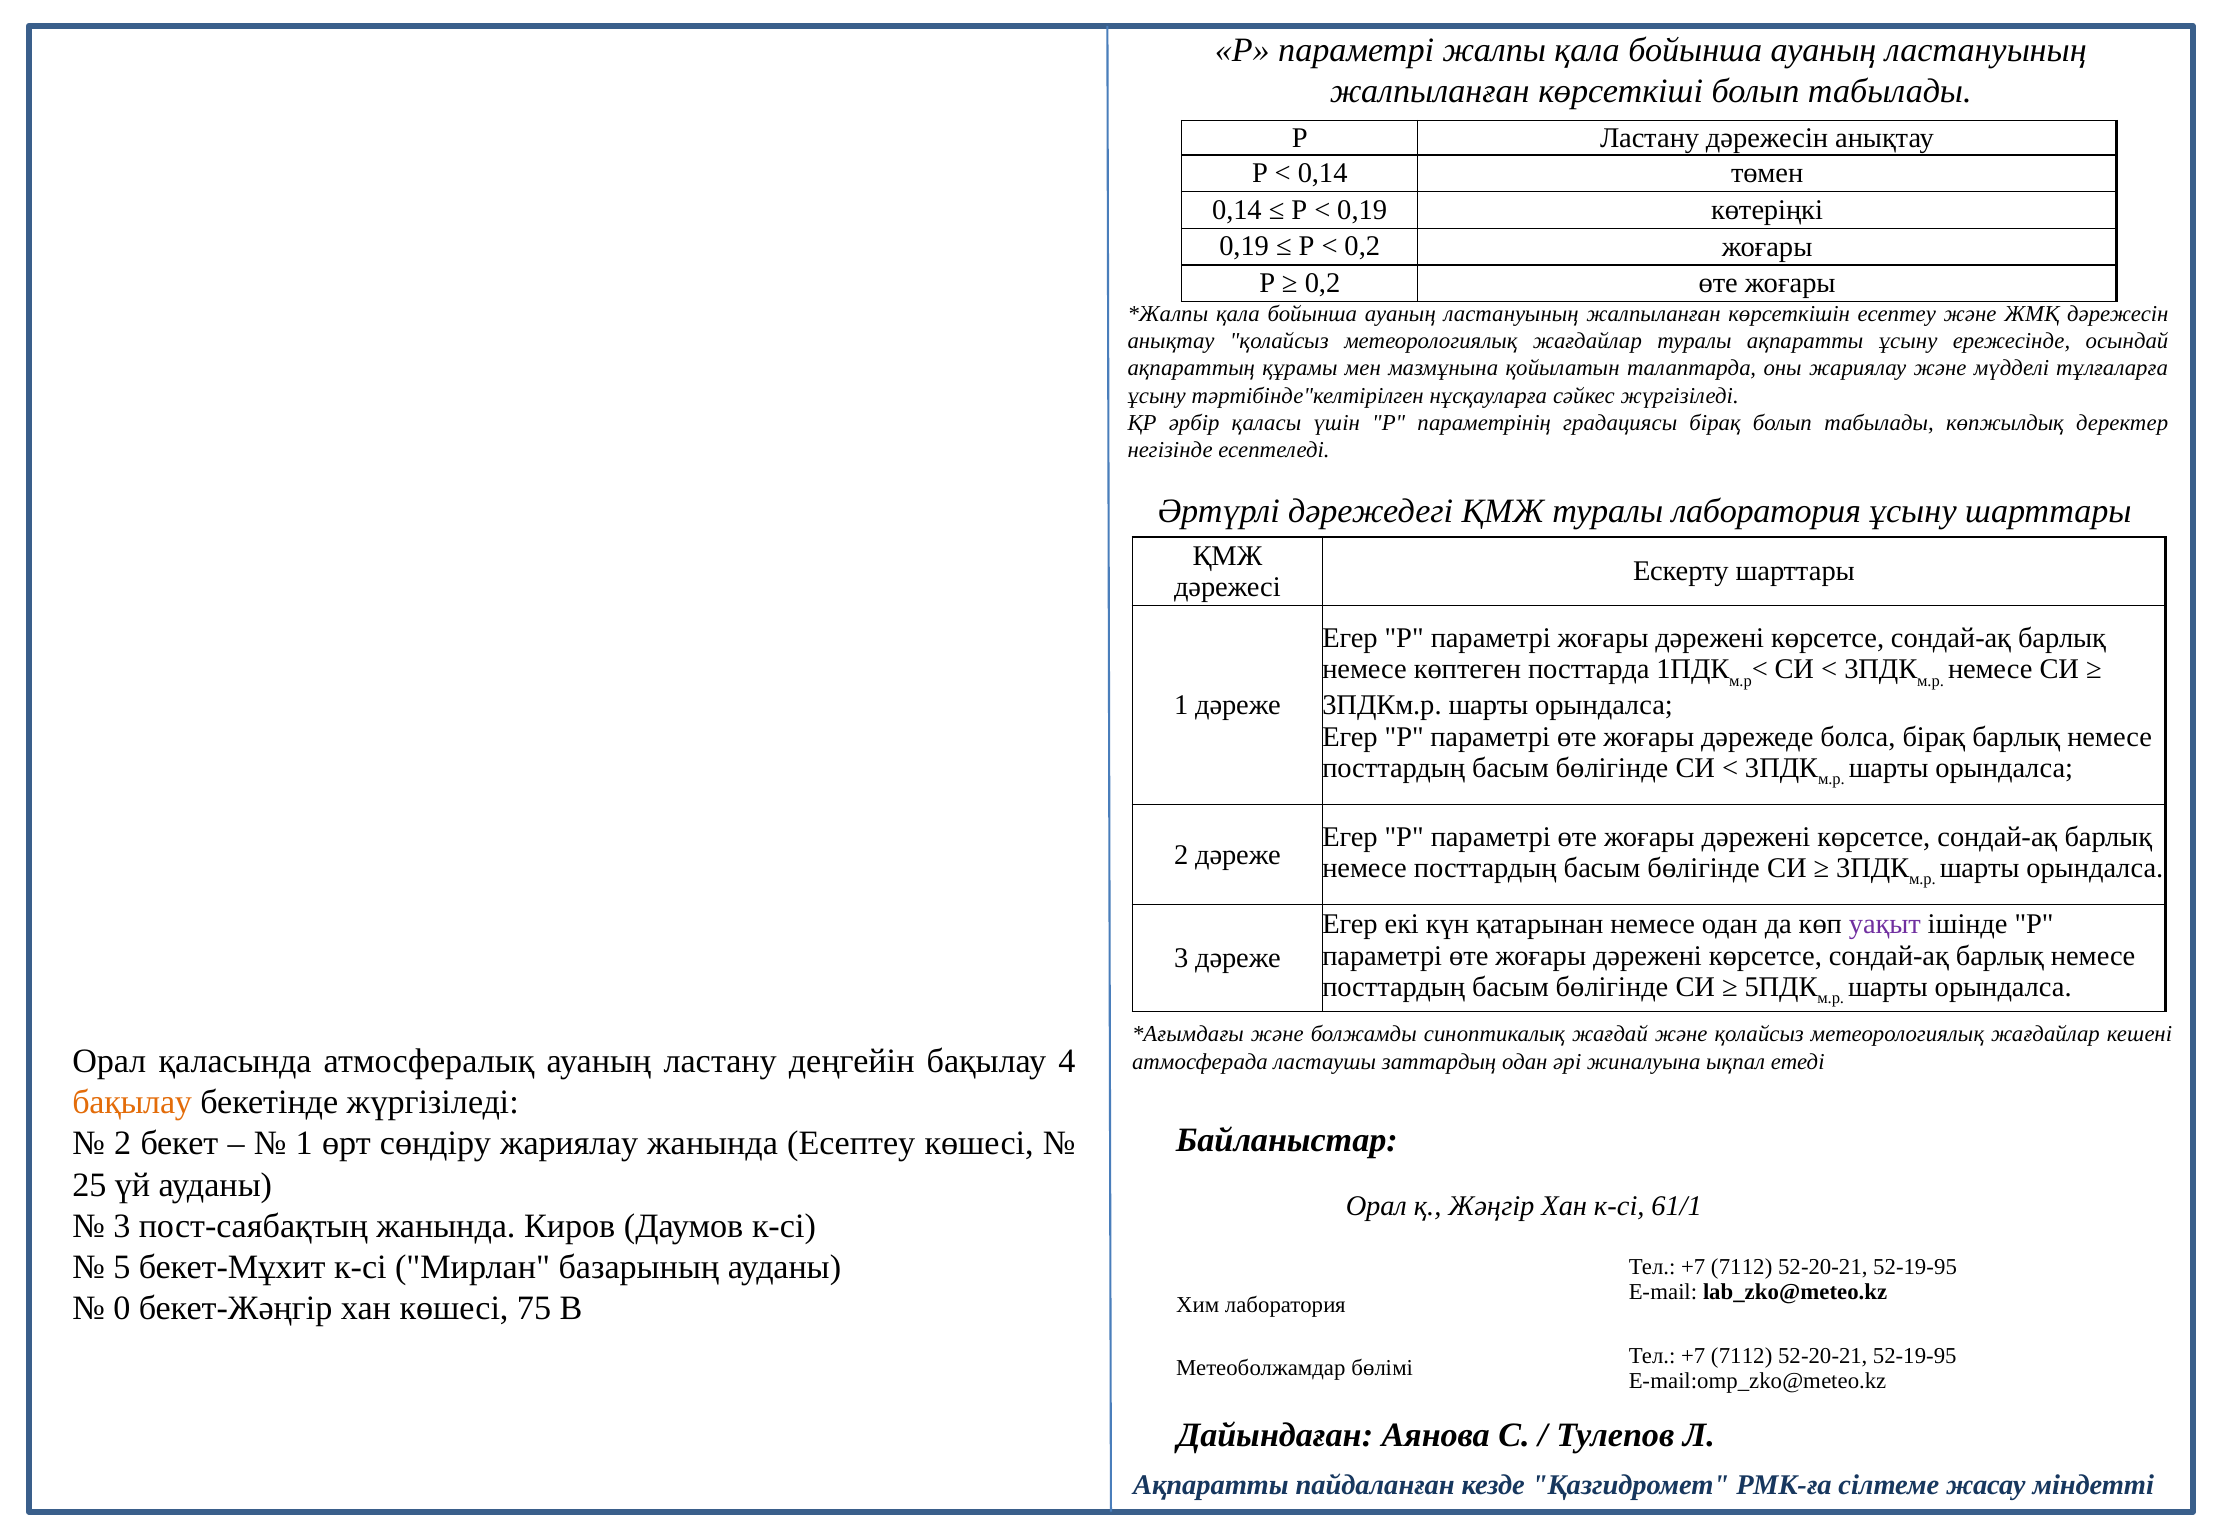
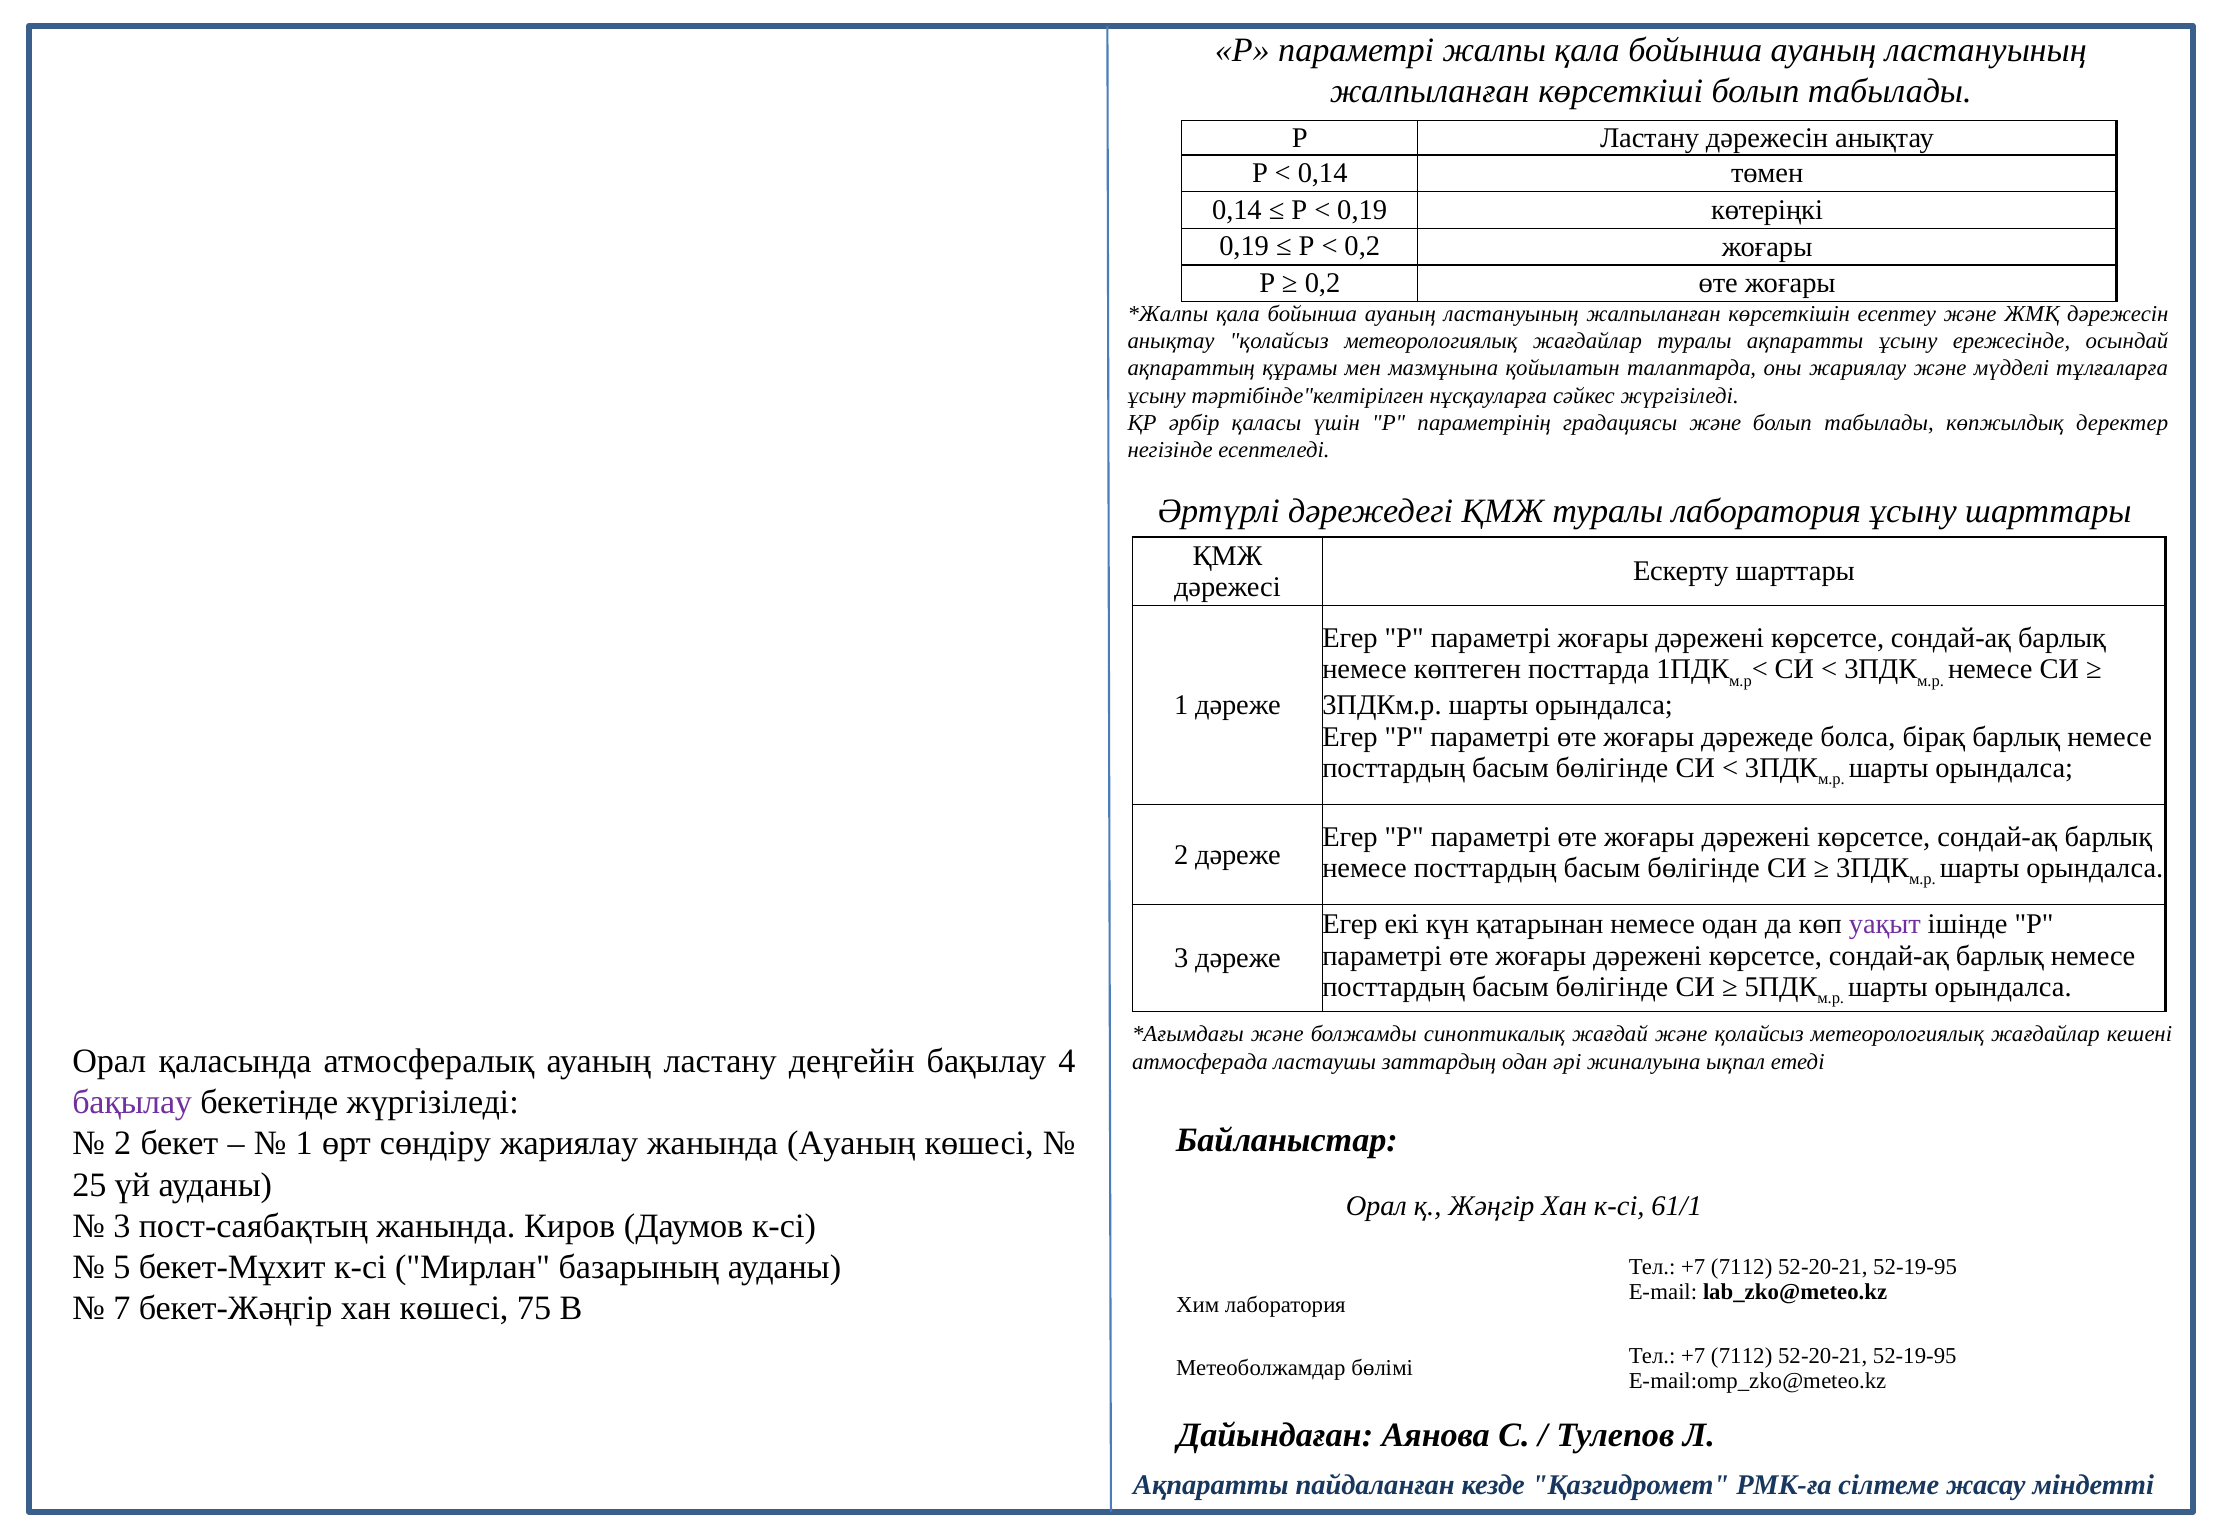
градациясы бірақ: бірақ -> және
бақылау at (132, 1103) colour: orange -> purple
жанында Есептеу: Есептеу -> Ауаның
0: 0 -> 7
